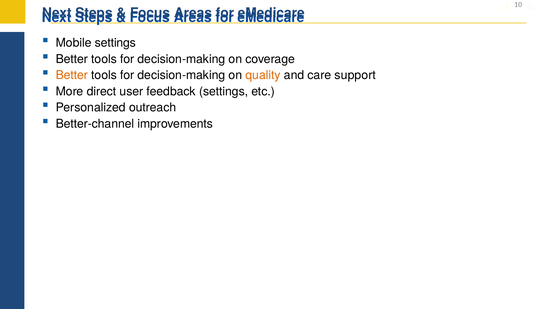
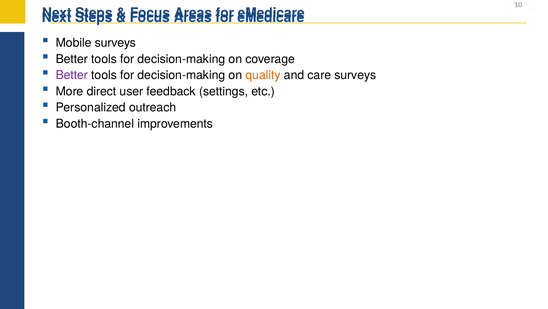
Mobile settings: settings -> surveys
Better at (72, 75) colour: orange -> purple
care support: support -> surveys
Better-channel: Better-channel -> Booth-channel
